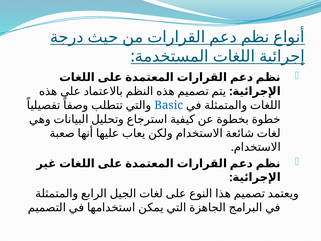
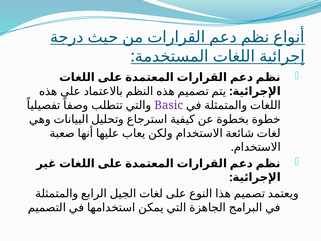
Basic colour: blue -> purple
